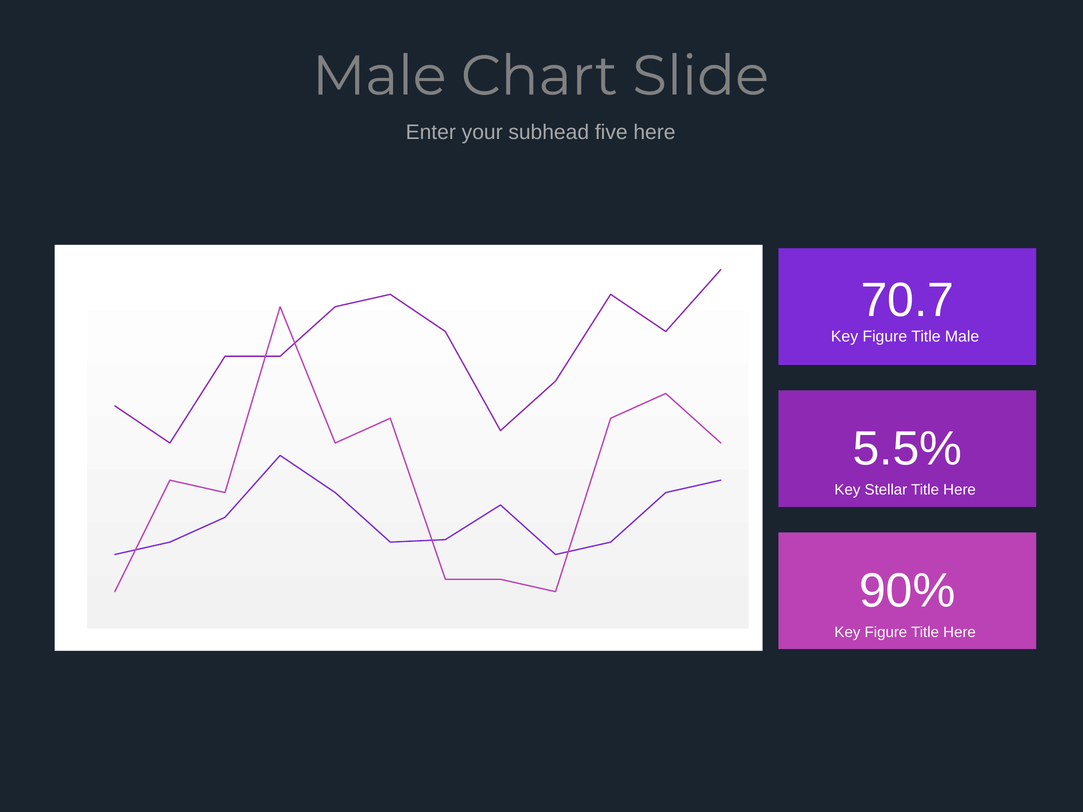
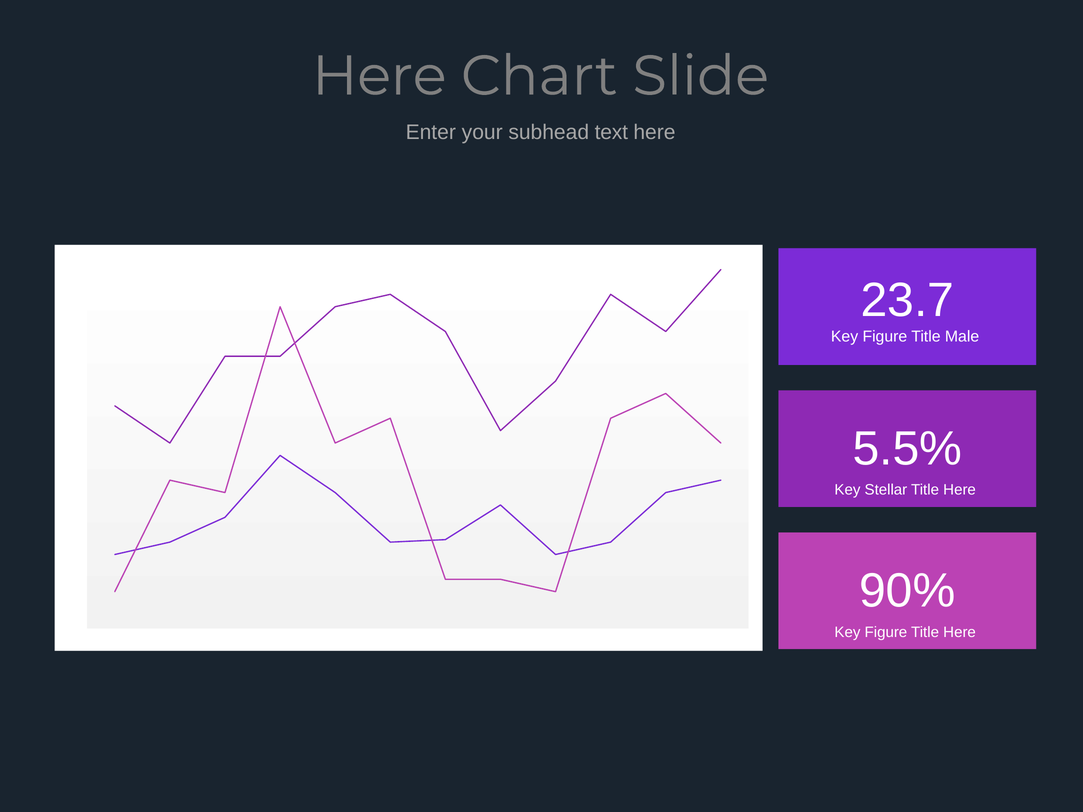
Male at (379, 76): Male -> Here
five: five -> text
70.7: 70.7 -> 23.7
